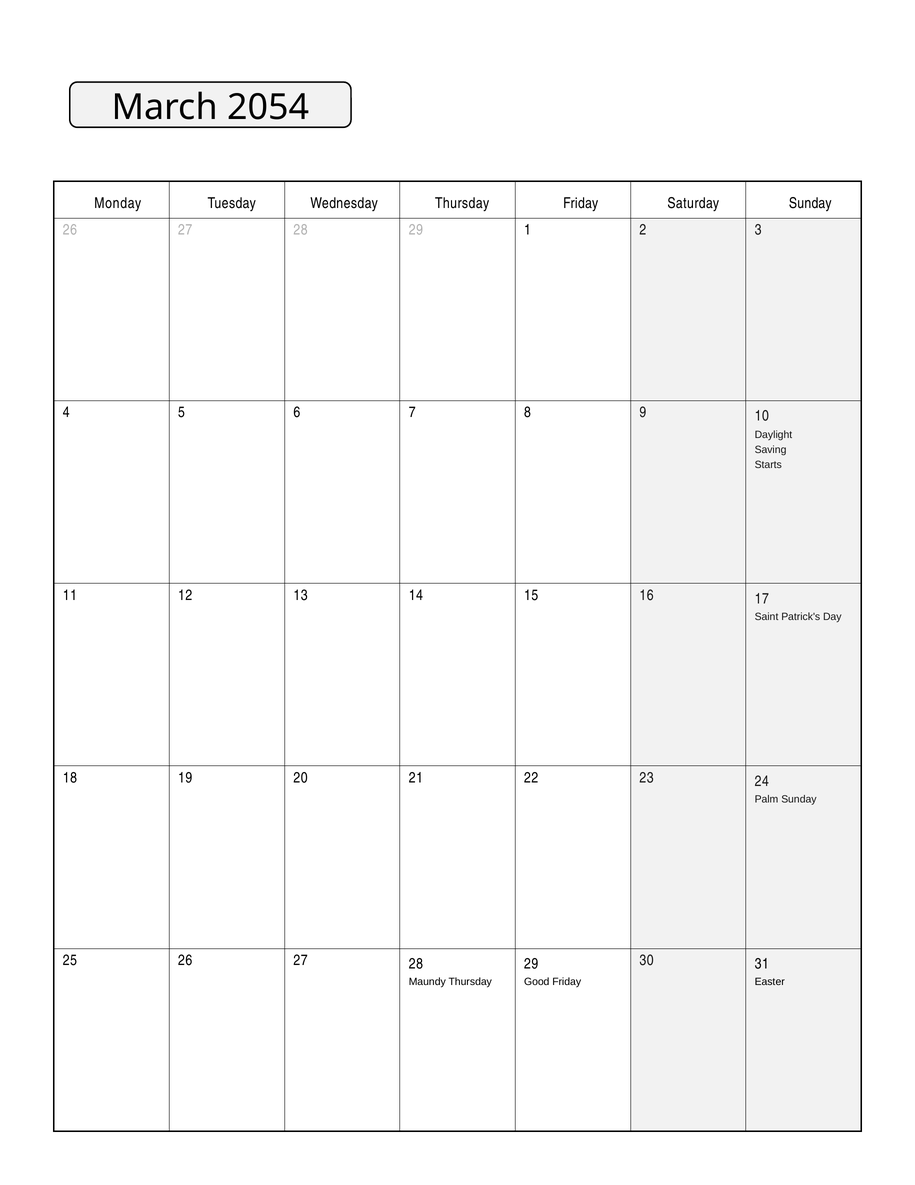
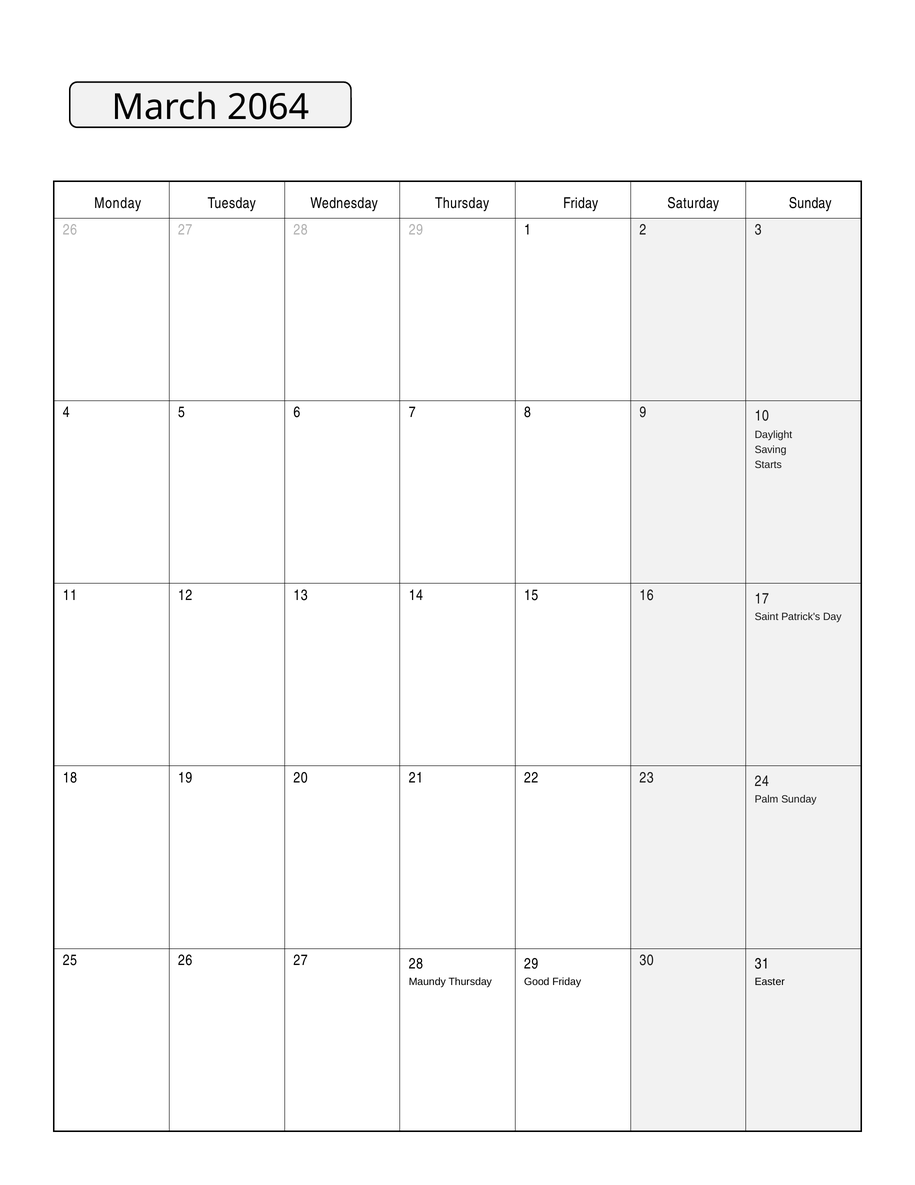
2054: 2054 -> 2064
